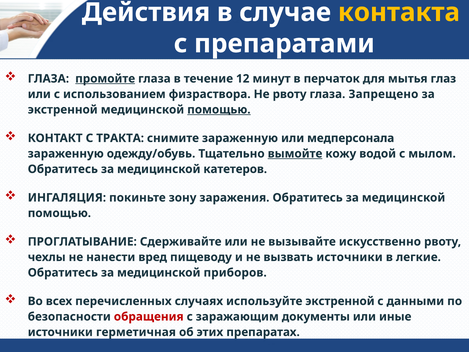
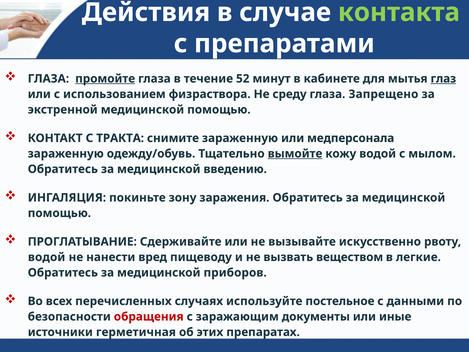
контакта colour: yellow -> light green
12: 12 -> 52
перчаток: перчаток -> кабинете
глаз underline: none -> present
Не рвоту: рвоту -> среду
помощью at (219, 110) underline: present -> none
катетеров: катетеров -> введению
чехлы at (47, 257): чехлы -> водой
вызвать источники: источники -> веществом
используйте экстренной: экстренной -> постельное
